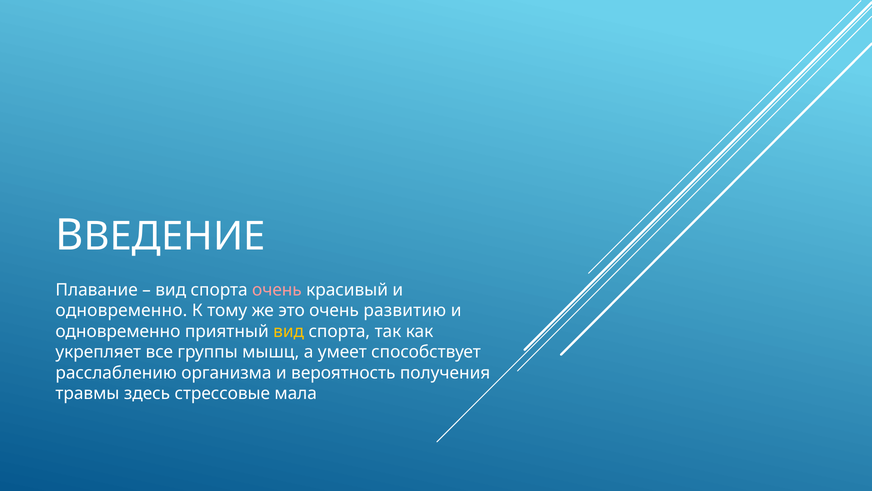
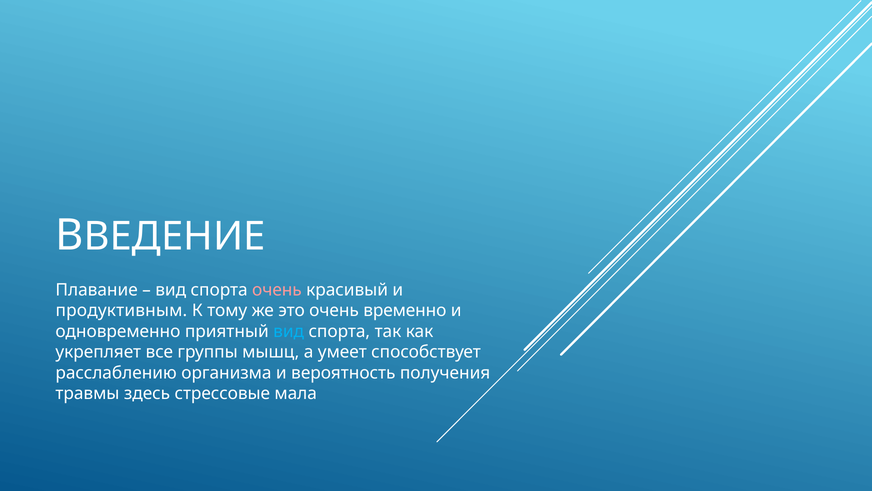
одновременно at (121, 310): одновременно -> продуктивным
развитию: развитию -> временно
вид at (289, 331) colour: yellow -> light blue
